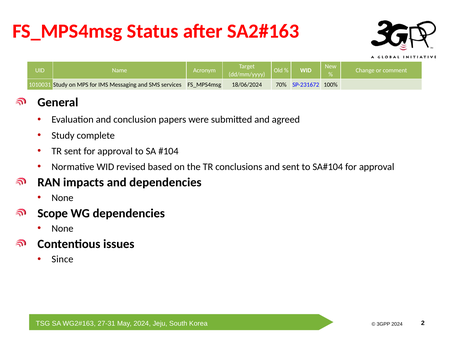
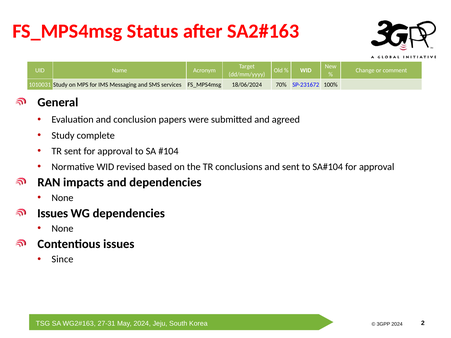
Scope at (53, 213): Scope -> Issues
